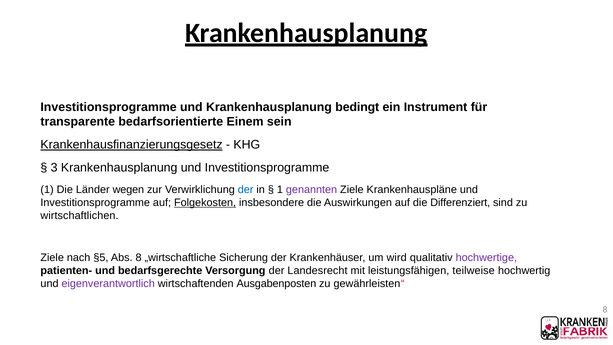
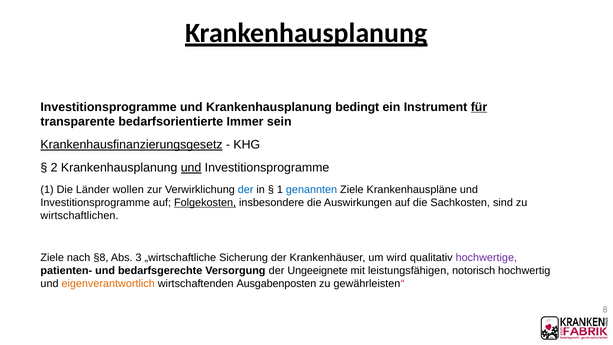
für underline: none -> present
Einem: Einem -> Immer
3: 3 -> 2
und at (191, 168) underline: none -> present
wegen: wegen -> wollen
genannten colour: purple -> blue
Differenziert: Differenziert -> Sachkosten
§5: §5 -> §8
Abs 8: 8 -> 3
Landesrecht: Landesrecht -> Ungeeignete
teilweise: teilweise -> notorisch
eigenverantwortlich colour: purple -> orange
